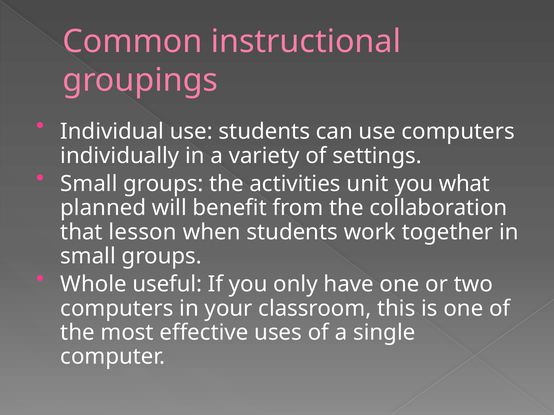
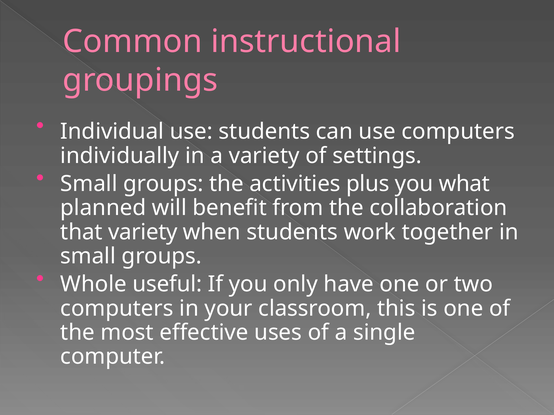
unit: unit -> plus
that lesson: lesson -> variety
